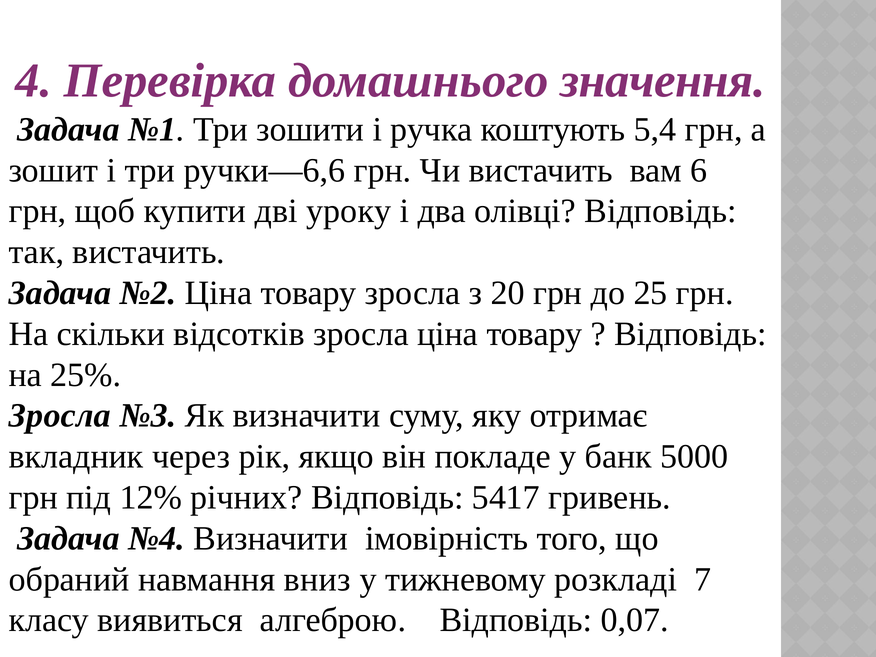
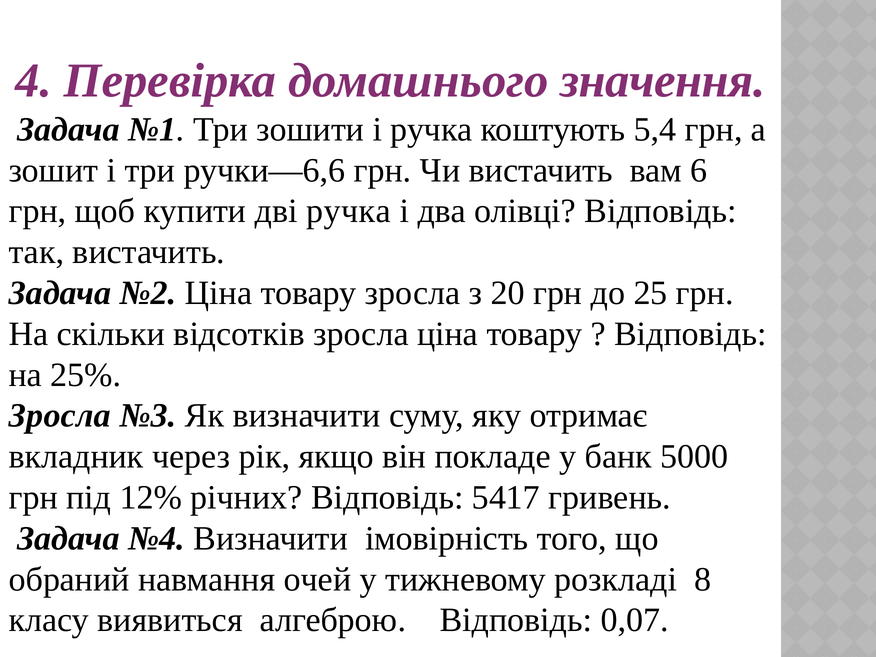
дві уроку: уроку -> ручка
вниз: вниз -> очей
7: 7 -> 8
